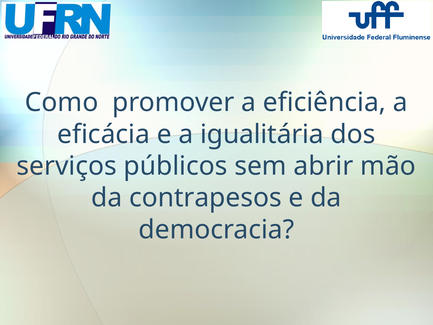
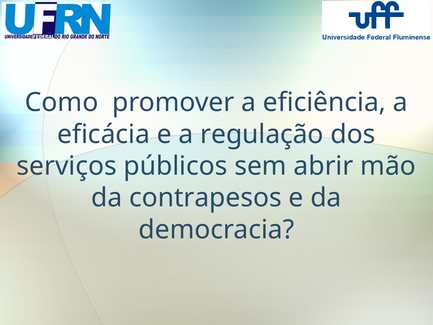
igualitária: igualitária -> regulação
